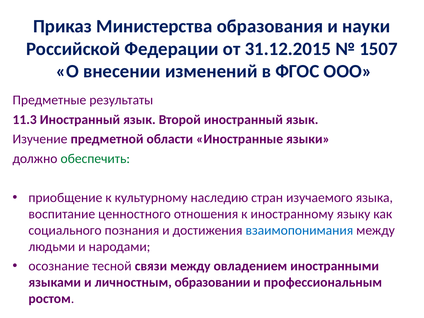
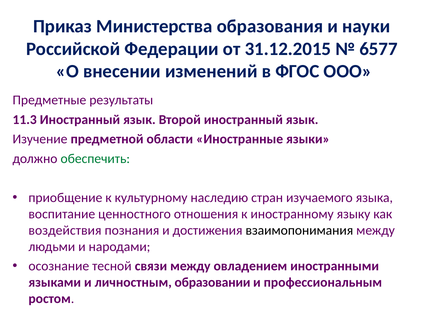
1507: 1507 -> 6577
социального: социального -> воздействия
взаимопонимания colour: blue -> black
